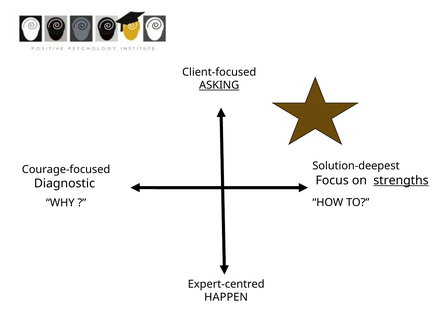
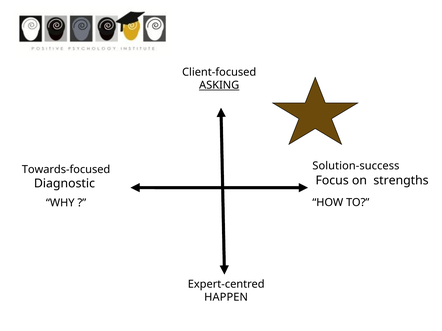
Solution-deepest: Solution-deepest -> Solution-success
Courage-focused: Courage-focused -> Towards-focused
strengths underline: present -> none
